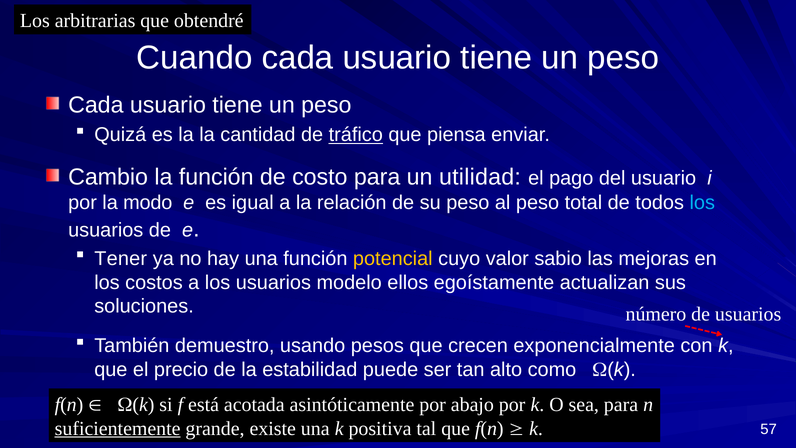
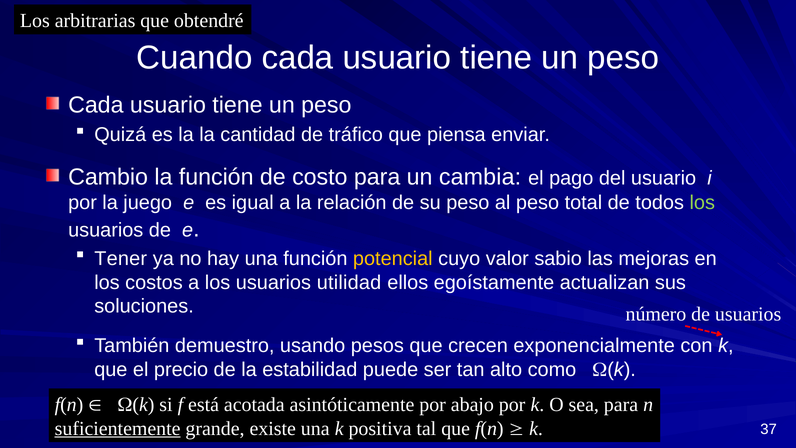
tráfico underline: present -> none
utilidad: utilidad -> cambia
modo: modo -> juego
los at (702, 203) colour: light blue -> light green
modelo: modelo -> utilidad
57: 57 -> 37
